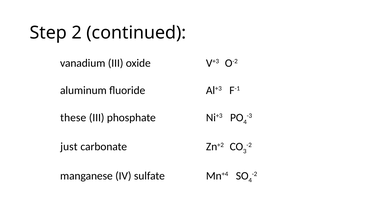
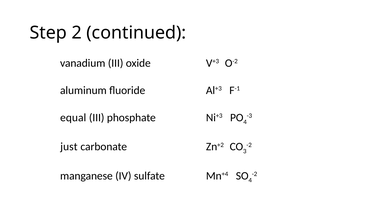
these: these -> equal
